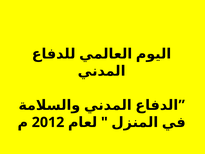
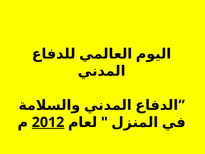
2012 underline: none -> present
